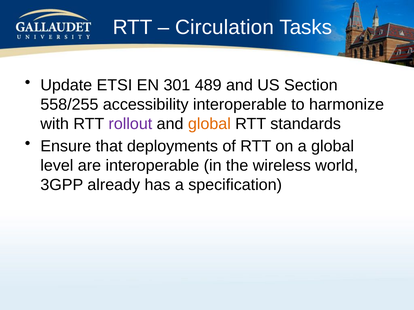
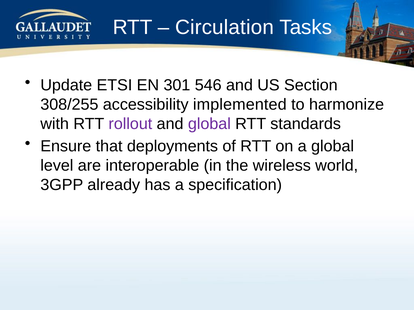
489: 489 -> 546
558/255: 558/255 -> 308/255
accessibility interoperable: interoperable -> implemented
global at (209, 124) colour: orange -> purple
